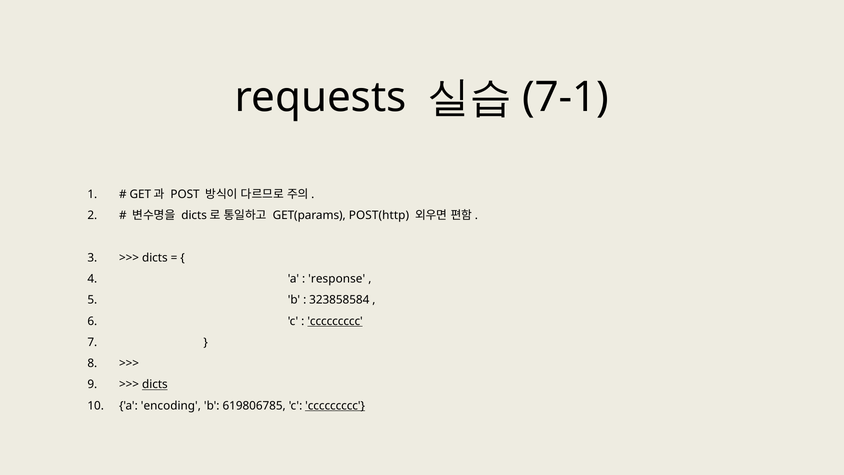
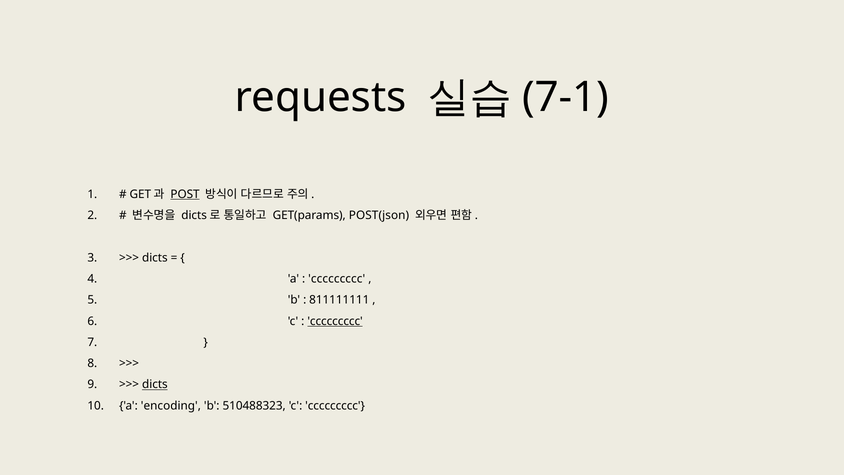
POST underline: none -> present
POST(http: POST(http -> POST(json
response at (337, 279): response -> ccccccccc
323858584: 323858584 -> 811111111
619806785: 619806785 -> 510488323
ccccccccc at (335, 406) underline: present -> none
